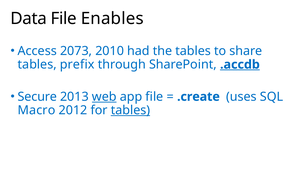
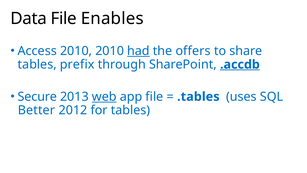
Access 2073: 2073 -> 2010
had underline: none -> present
the tables: tables -> offers
.create: .create -> .tables
Macro: Macro -> Better
tables at (130, 110) underline: present -> none
